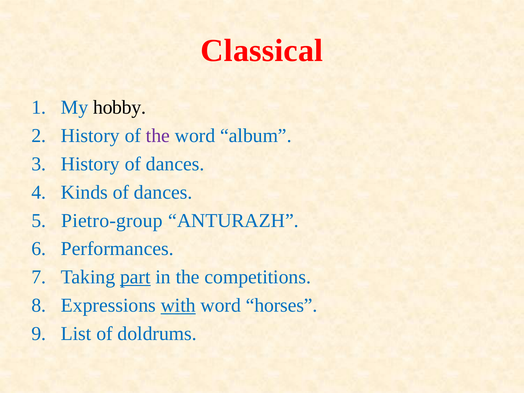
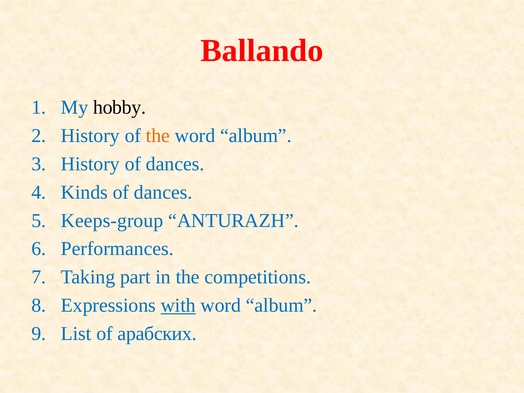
Classical: Classical -> Ballando
the at (158, 136) colour: purple -> orange
Pietro-group: Pietro-group -> Keeps-group
part underline: present -> none
horses at (282, 305): horses -> album
doldrums: doldrums -> арабских
